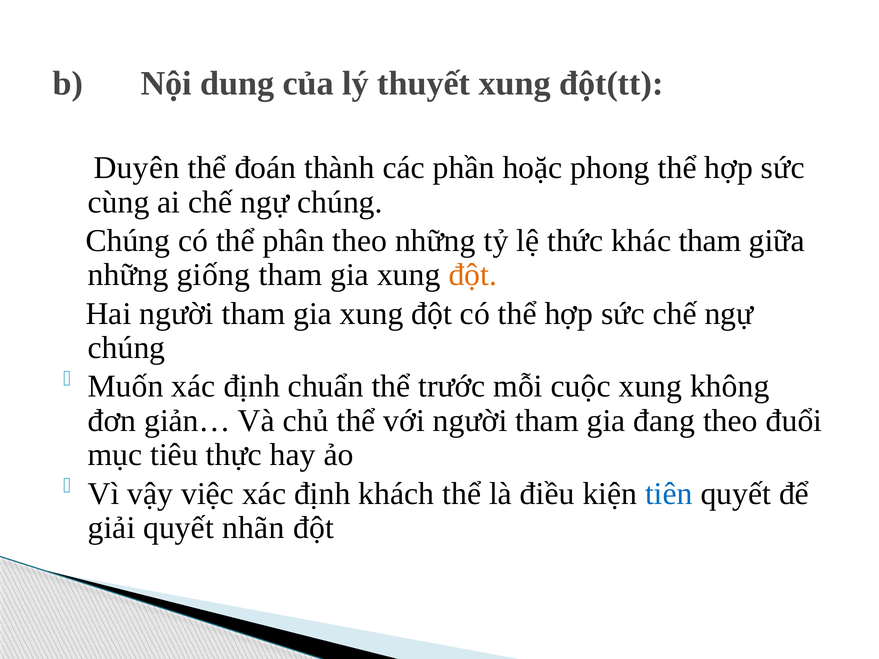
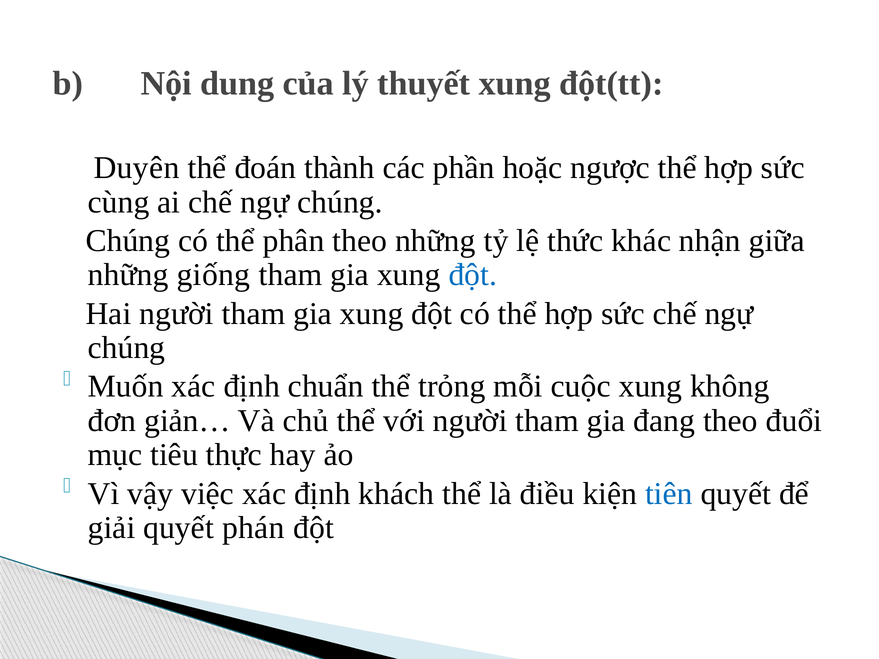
phong: phong -> ngược
khác tham: tham -> nhận
đột at (473, 275) colour: orange -> blue
trước: trước -> trỏng
nhãn: nhãn -> phán
